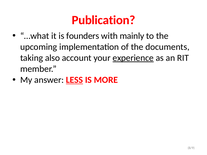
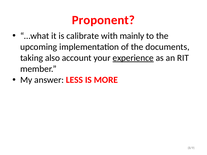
Publication: Publication -> Proponent
founders: founders -> calibrate
LESS underline: present -> none
